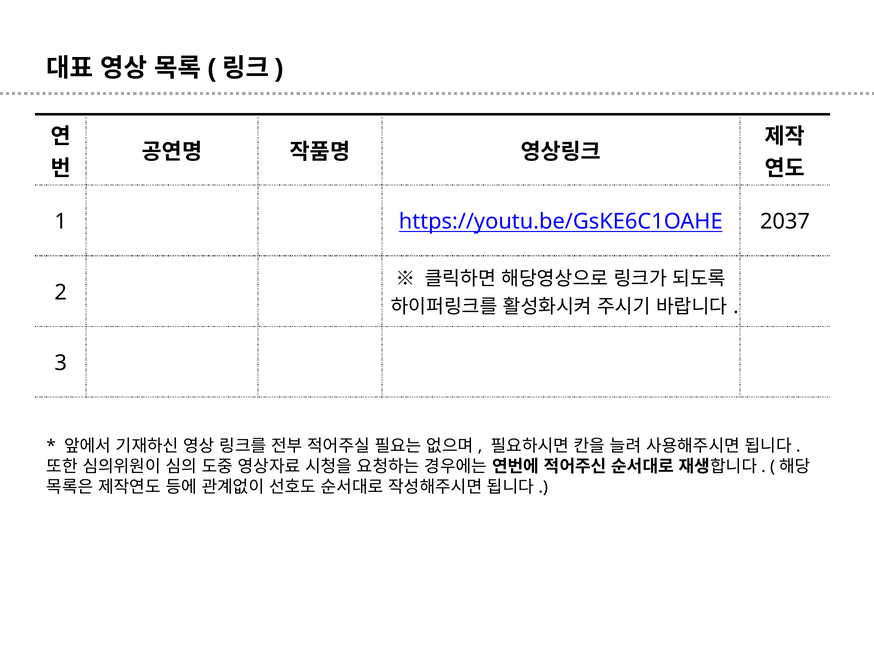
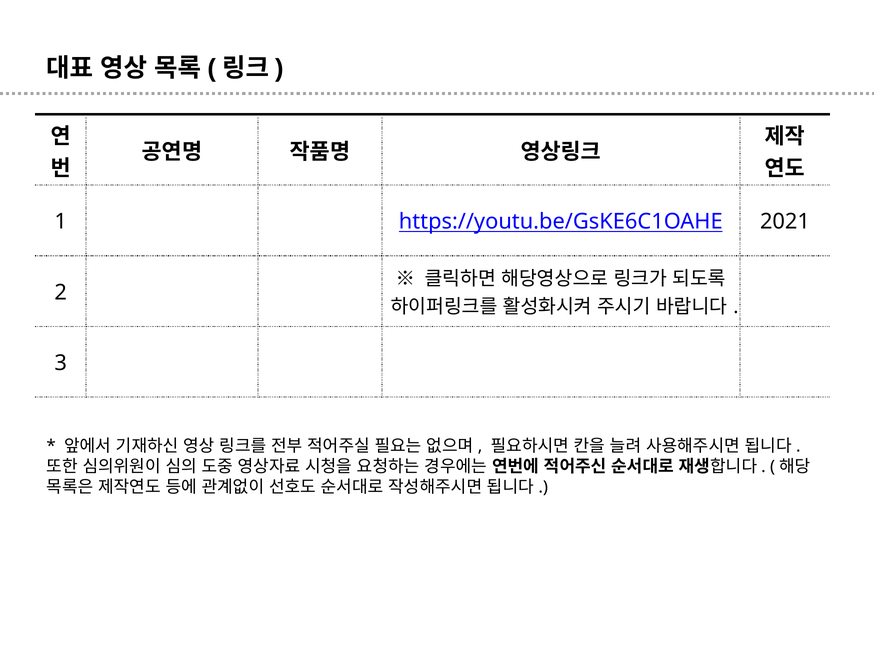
2037: 2037 -> 2021
